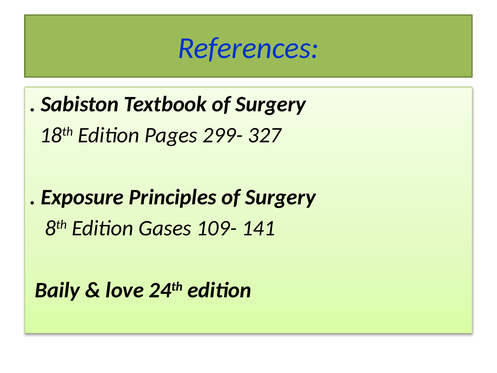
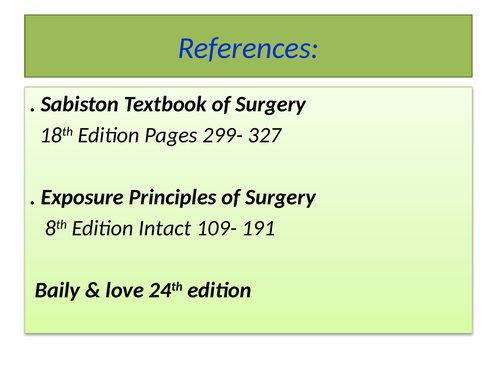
Gases: Gases -> Intact
141: 141 -> 191
